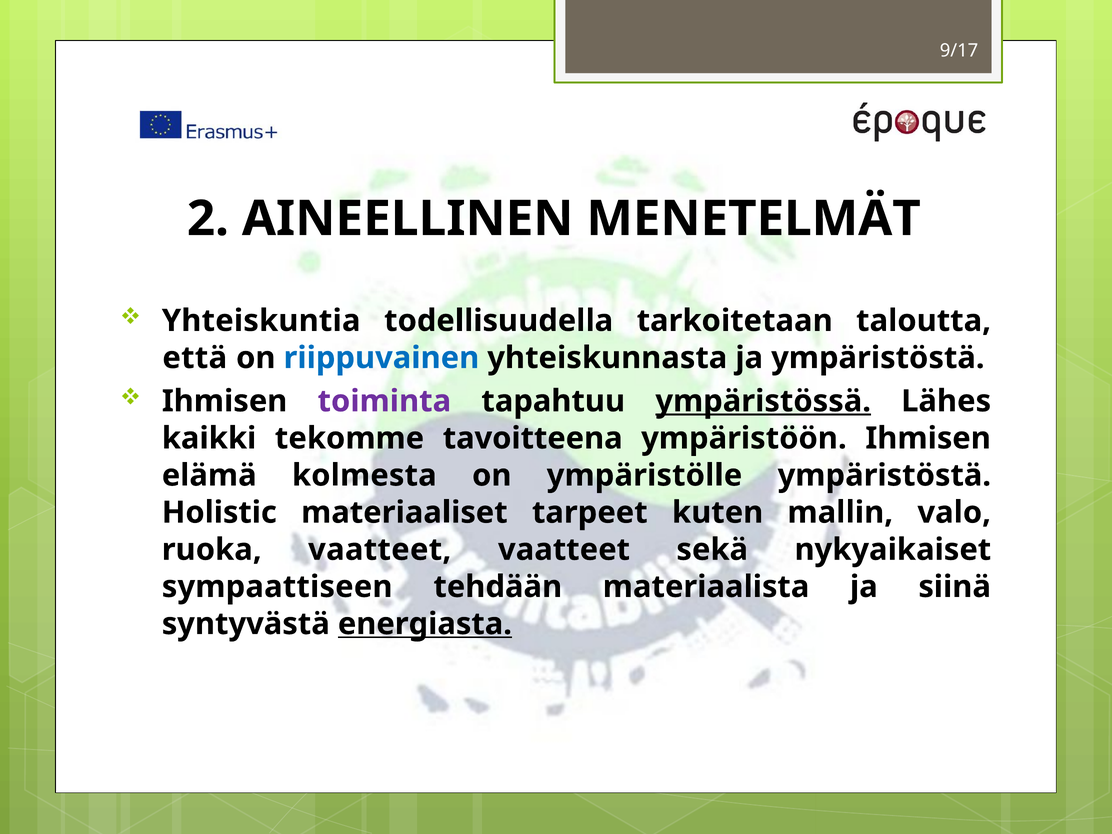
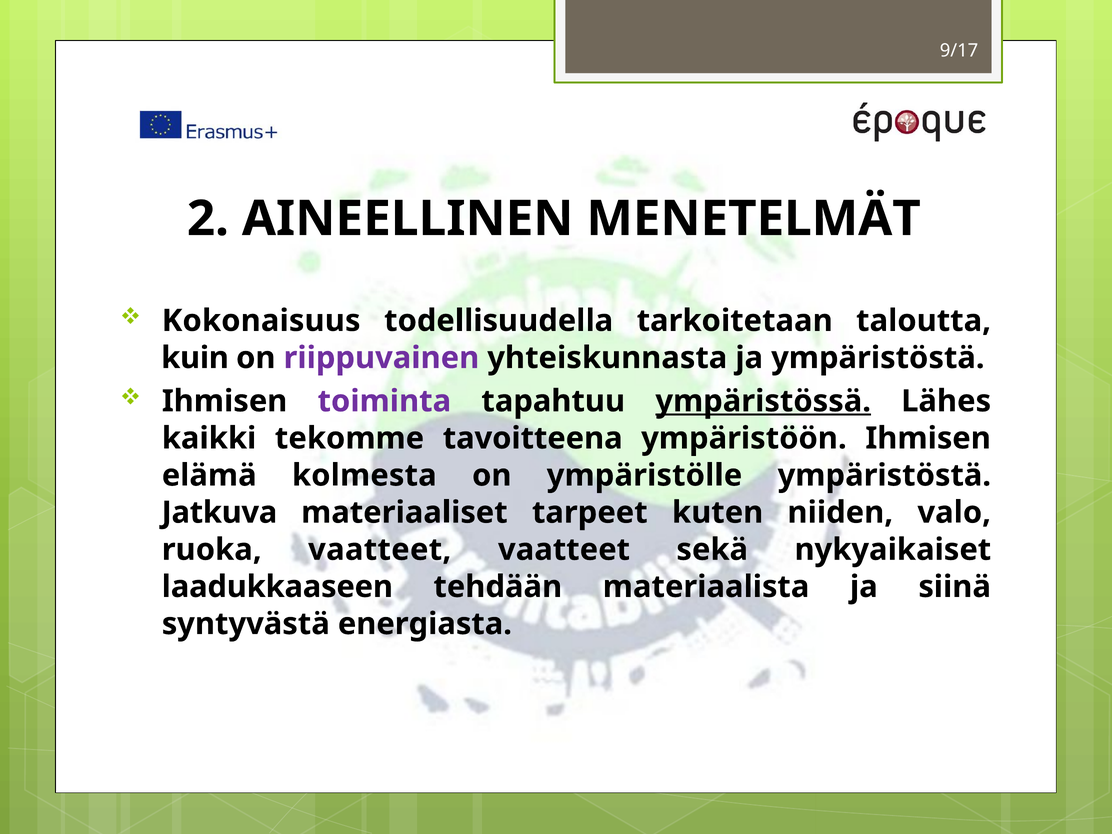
Yhteiskuntia: Yhteiskuntia -> Kokonaisuus
että: että -> kuin
riippuvainen colour: blue -> purple
Holistic: Holistic -> Jatkuva
mallin: mallin -> niiden
sympaattiseen: sympaattiseen -> laadukkaaseen
energiasta underline: present -> none
